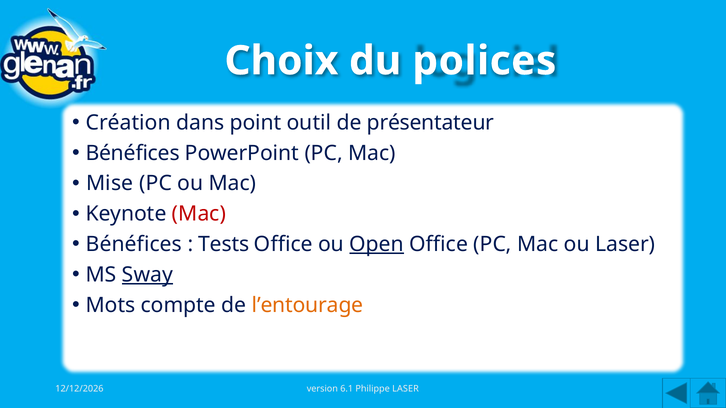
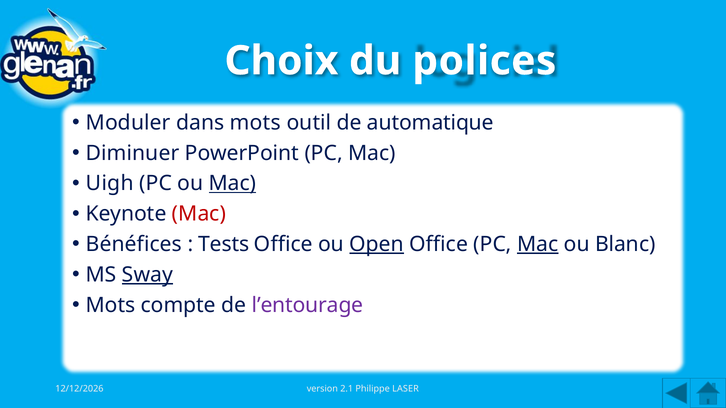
Création: Création -> Moduler
dans point: point -> mots
présentateur: présentateur -> automatique
Bénéfices at (133, 153): Bénéfices -> Diminuer
Mise: Mise -> Uigh
Mac at (233, 184) underline: none -> present
Mac at (538, 245) underline: none -> present
ou Laser: Laser -> Blanc
l’entourage colour: orange -> purple
6.1: 6.1 -> 2.1
